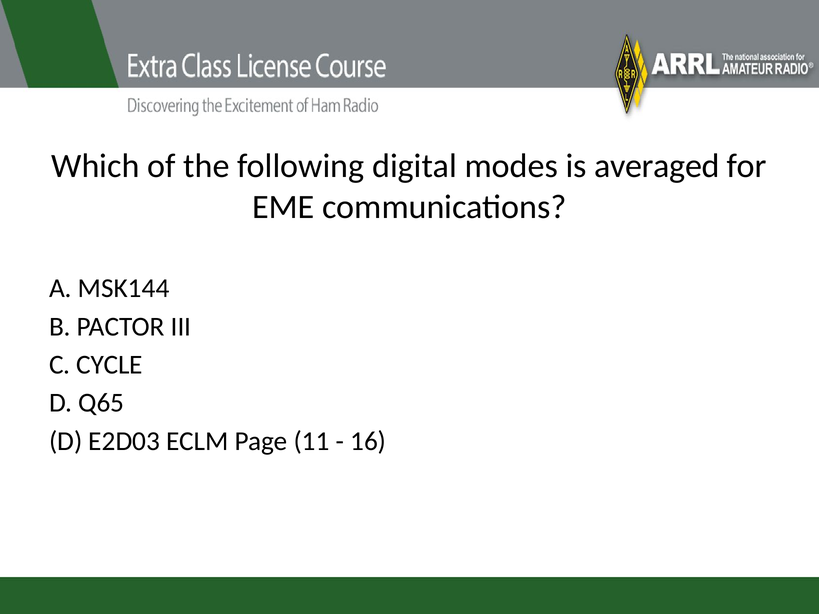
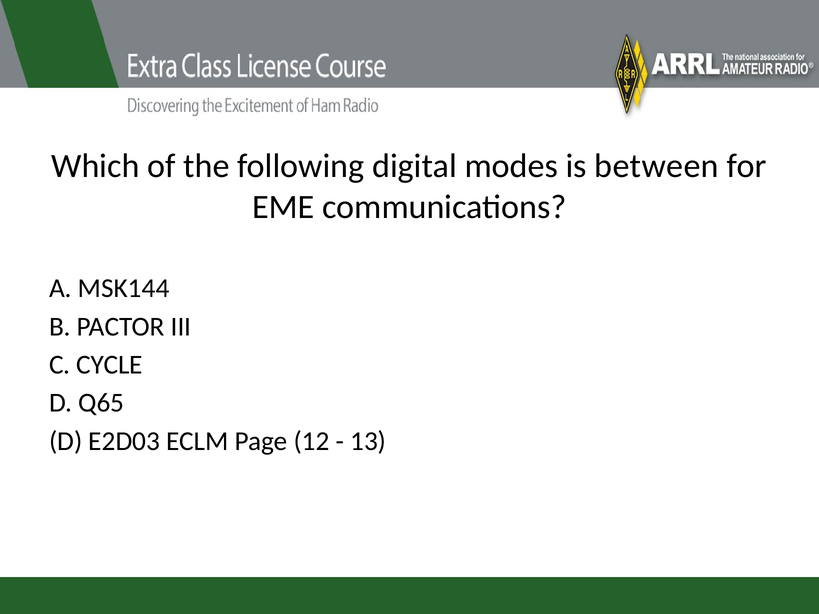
averaged: averaged -> between
11: 11 -> 12
16: 16 -> 13
